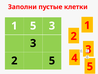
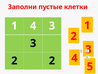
1 5: 5 -> 4
5 at (52, 60): 5 -> 2
